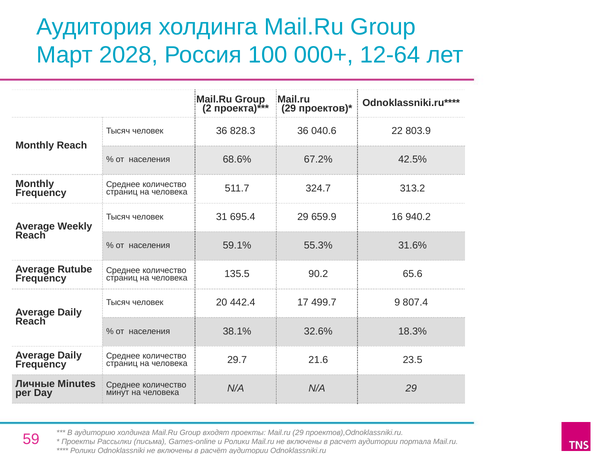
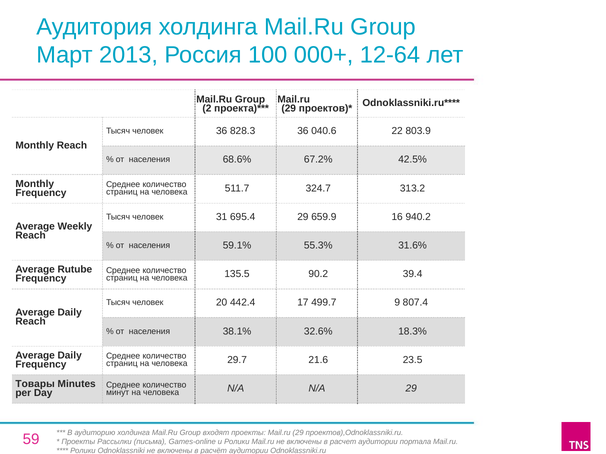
2028: 2028 -> 2013
65.6: 65.6 -> 39.4
Личные: Личные -> Товары
